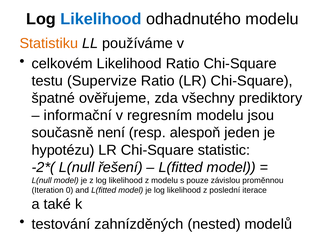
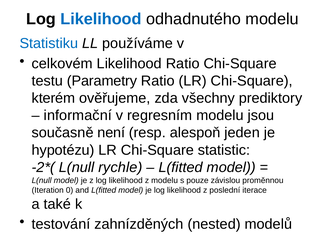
Statistiku colour: orange -> blue
Supervize: Supervize -> Parametry
špatné: špatné -> kterém
řešení: řešení -> rychle
